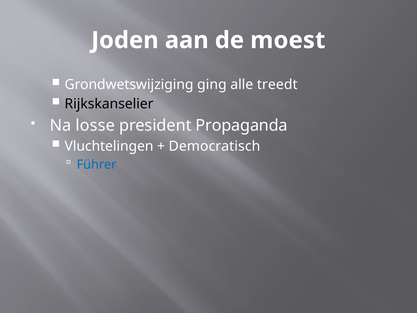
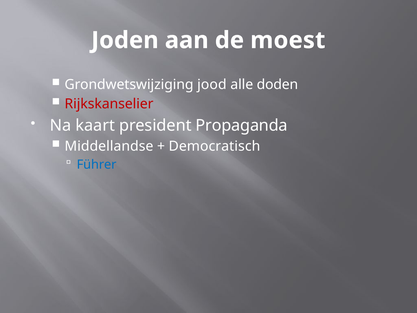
ging: ging -> jood
treedt: treedt -> doden
Rijkskanselier colour: black -> red
losse: losse -> kaart
Vluchtelingen: Vluchtelingen -> Middellandse
